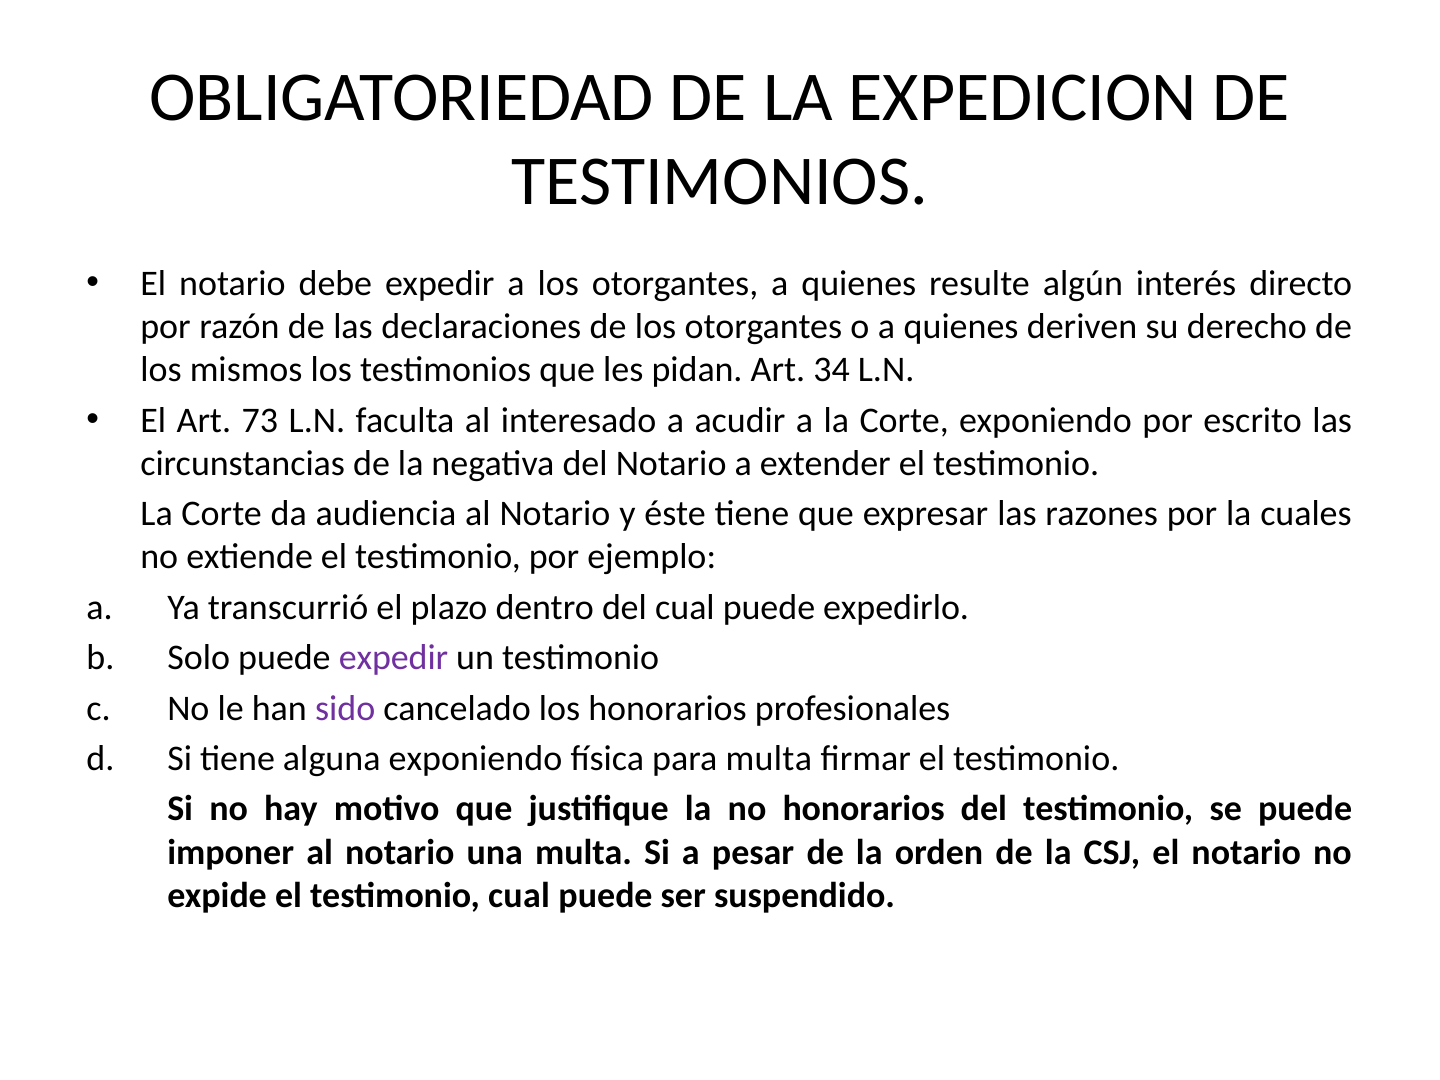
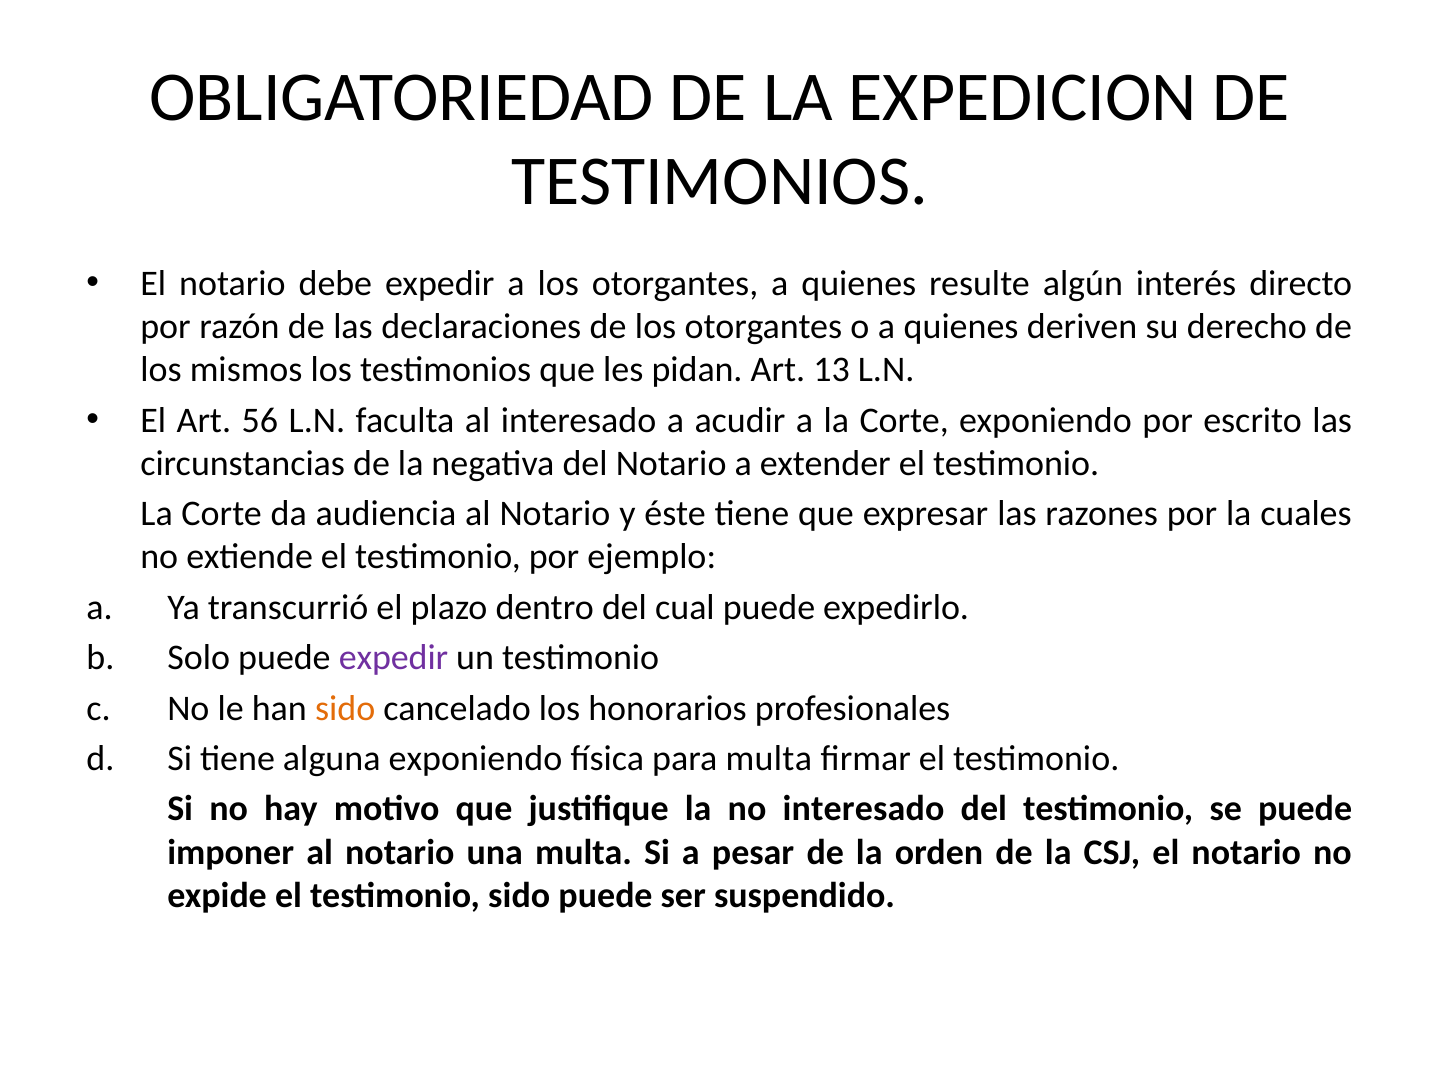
34: 34 -> 13
73: 73 -> 56
sido at (345, 708) colour: purple -> orange
no honorarios: honorarios -> interesado
testimonio cual: cual -> sido
